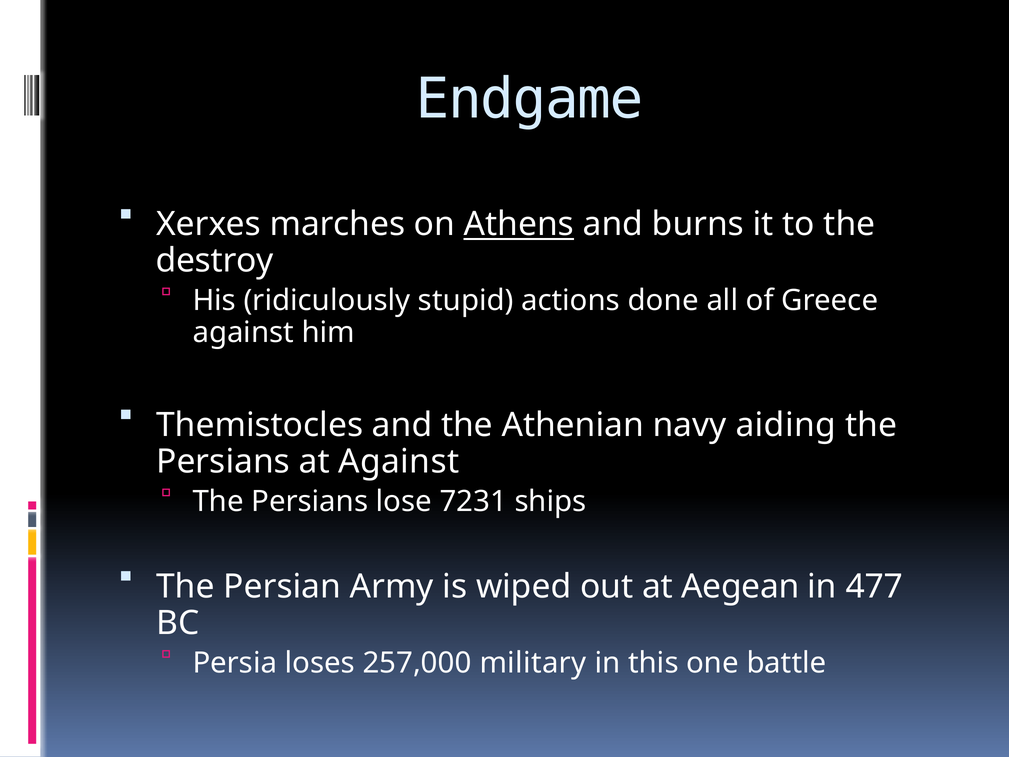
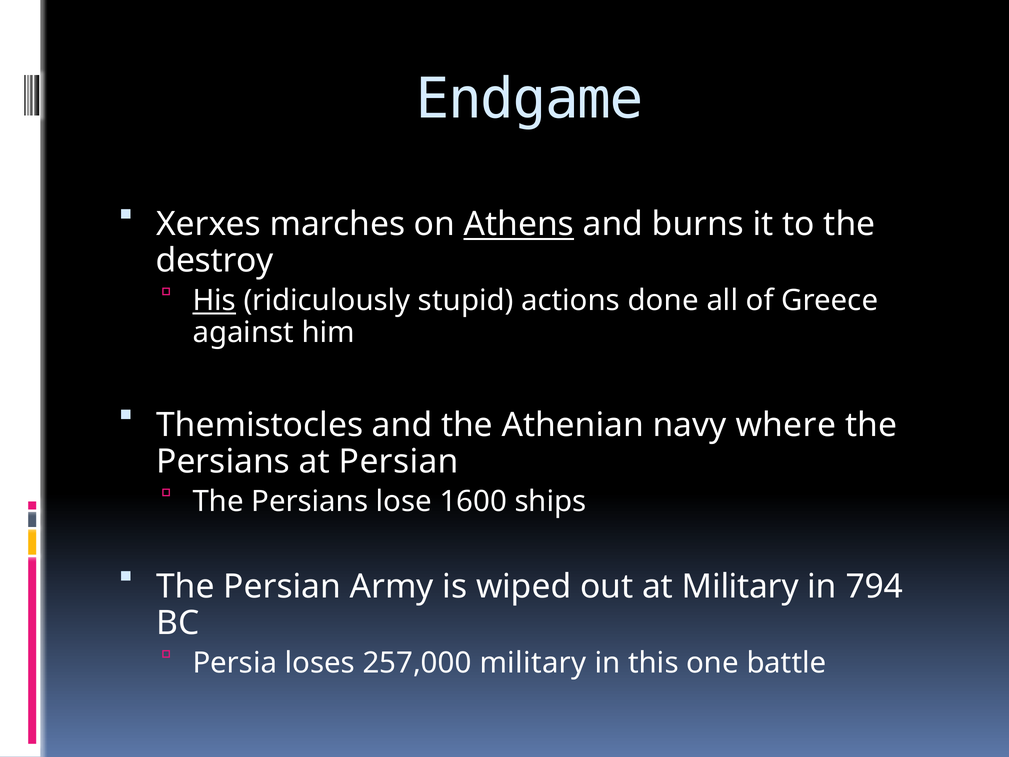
His underline: none -> present
aiding: aiding -> where
at Against: Against -> Persian
7231: 7231 -> 1600
at Aegean: Aegean -> Military
477: 477 -> 794
